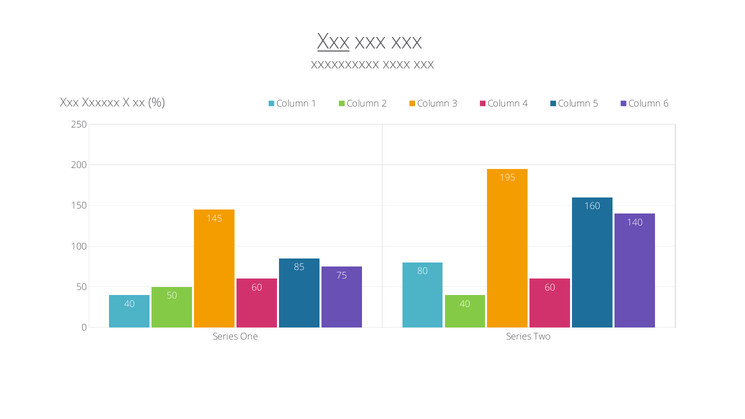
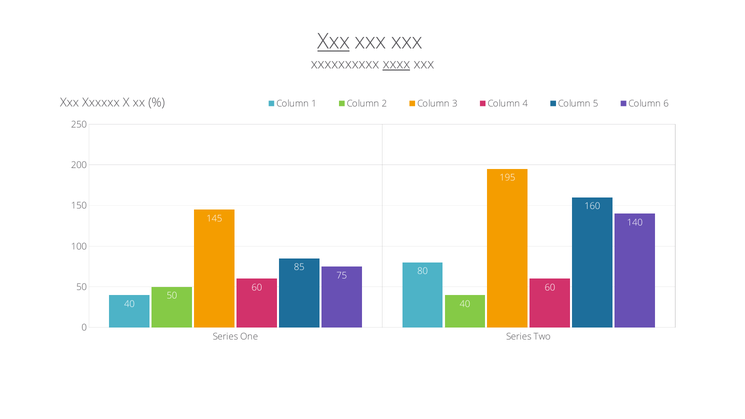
xxxx underline: none -> present
